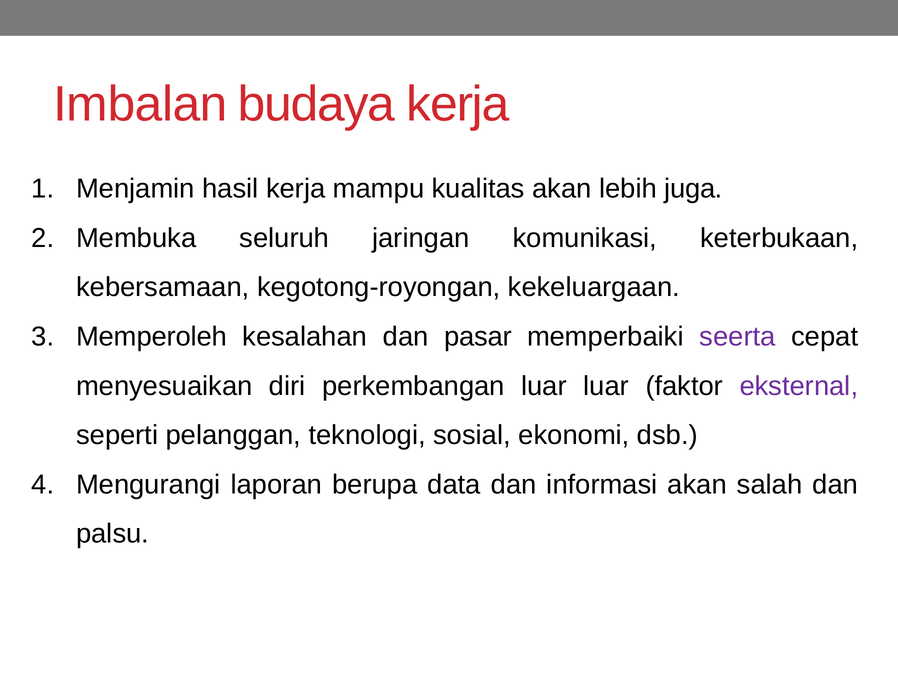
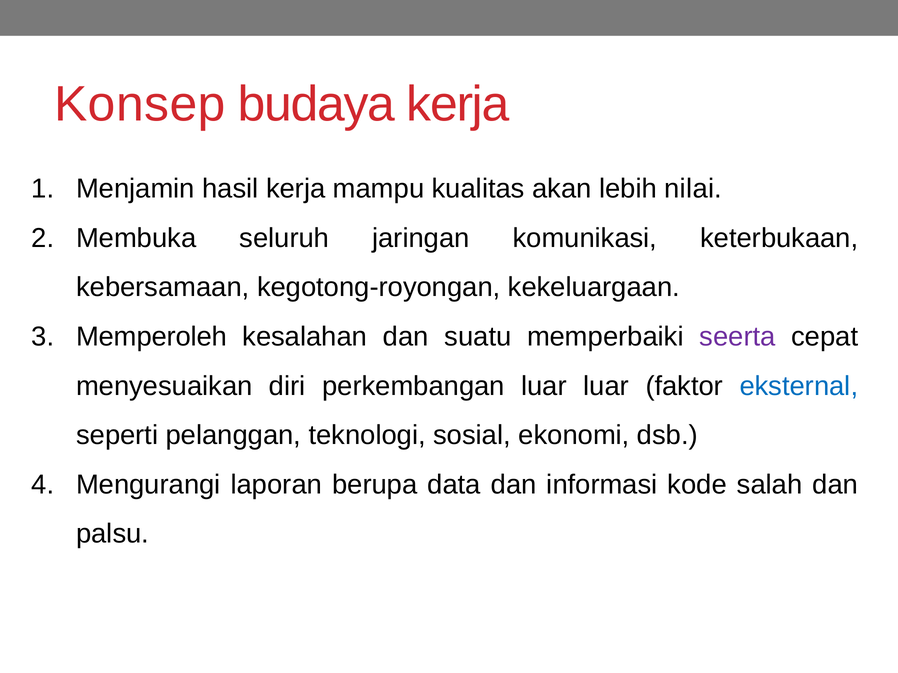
Imbalan: Imbalan -> Konsep
juga: juga -> nilai
pasar: pasar -> suatu
eksternal colour: purple -> blue
informasi akan: akan -> kode
